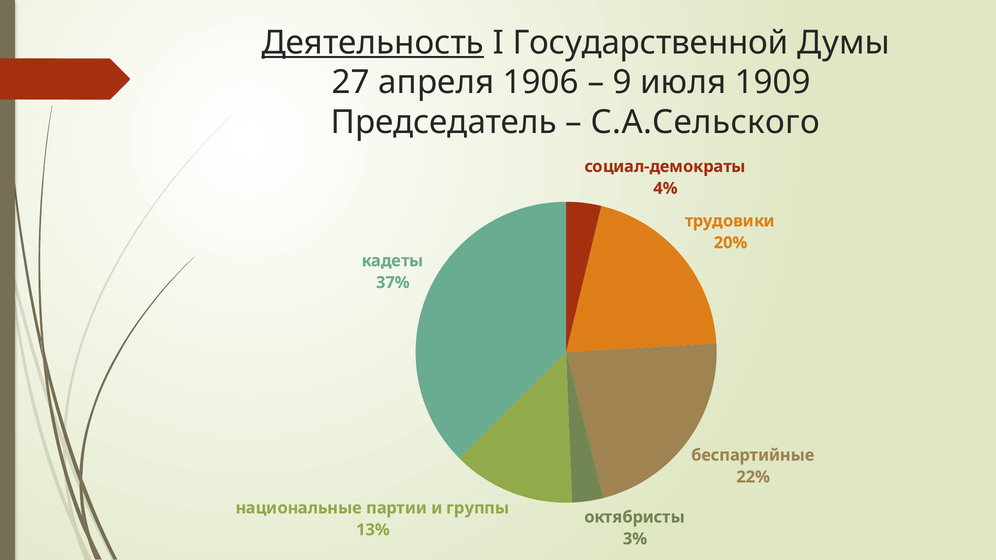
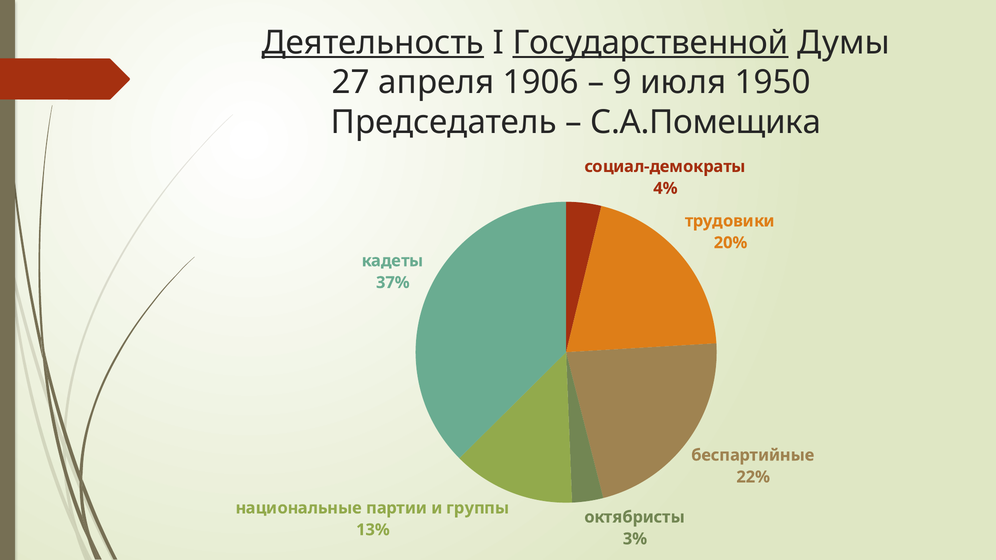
Государственной underline: none -> present
1909: 1909 -> 1950
С.А.Сельского: С.А.Сельского -> С.А.Помещика
